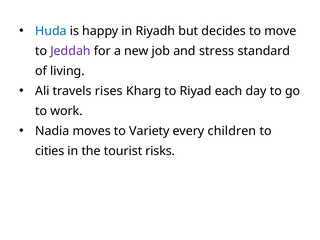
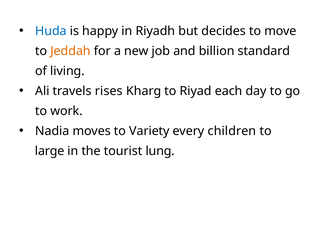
Jeddah colour: purple -> orange
stress: stress -> billion
cities: cities -> large
risks: risks -> lung
